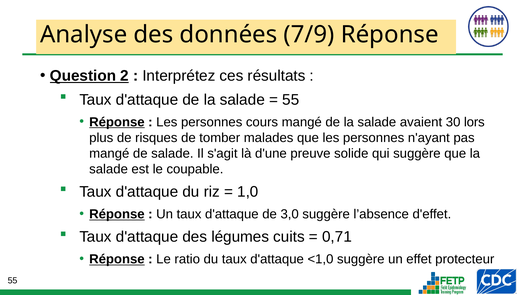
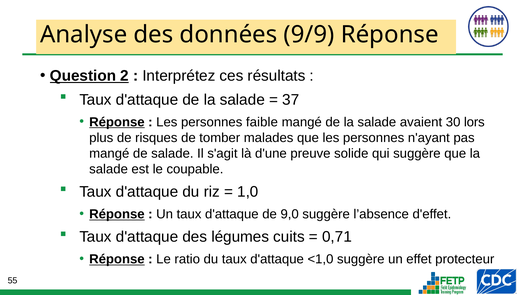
7/9: 7/9 -> 9/9
55 at (291, 100): 55 -> 37
cours: cours -> faible
3,0: 3,0 -> 9,0
